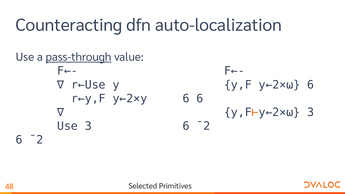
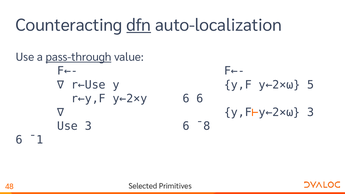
dfn underline: none -> present
y←2×⍵ 6: 6 -> 5
¯2 at (203, 126): ¯2 -> ¯8
¯2 at (36, 140): ¯2 -> ¯1
